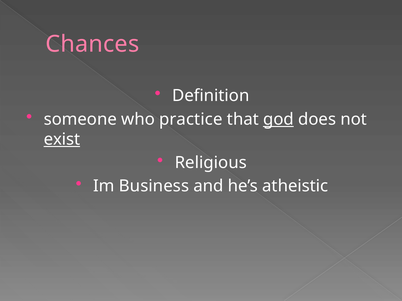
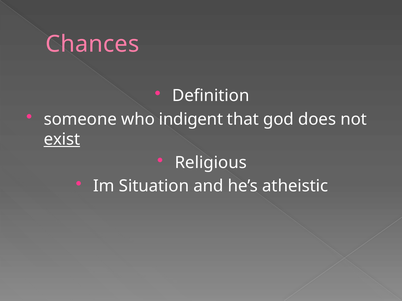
practice: practice -> indigent
god underline: present -> none
Business: Business -> Situation
